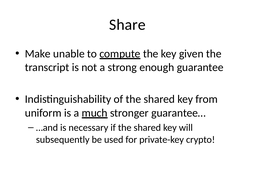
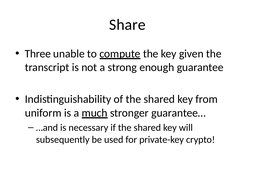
Make: Make -> Three
